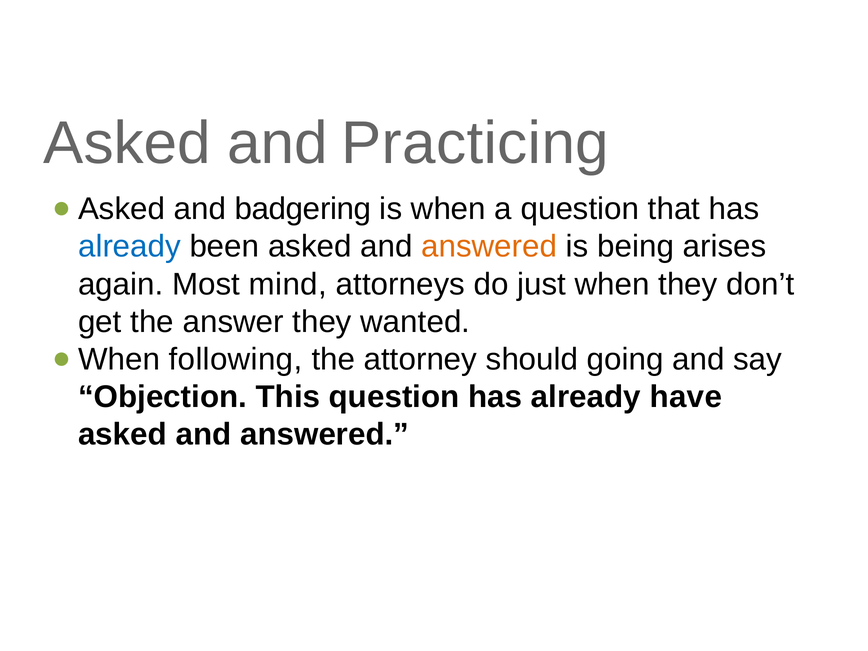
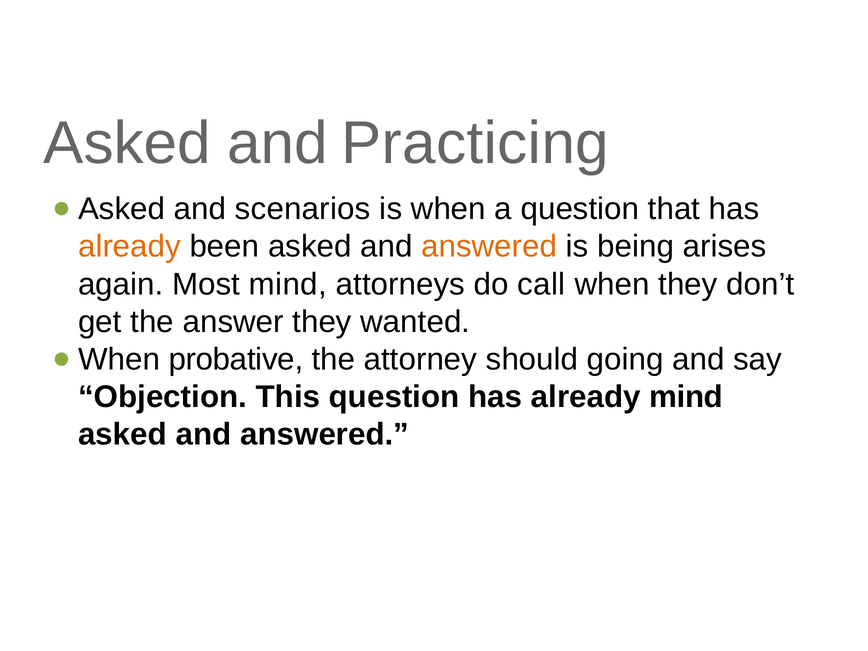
badgering: badgering -> scenarios
already at (130, 247) colour: blue -> orange
just: just -> call
following: following -> probative
already have: have -> mind
